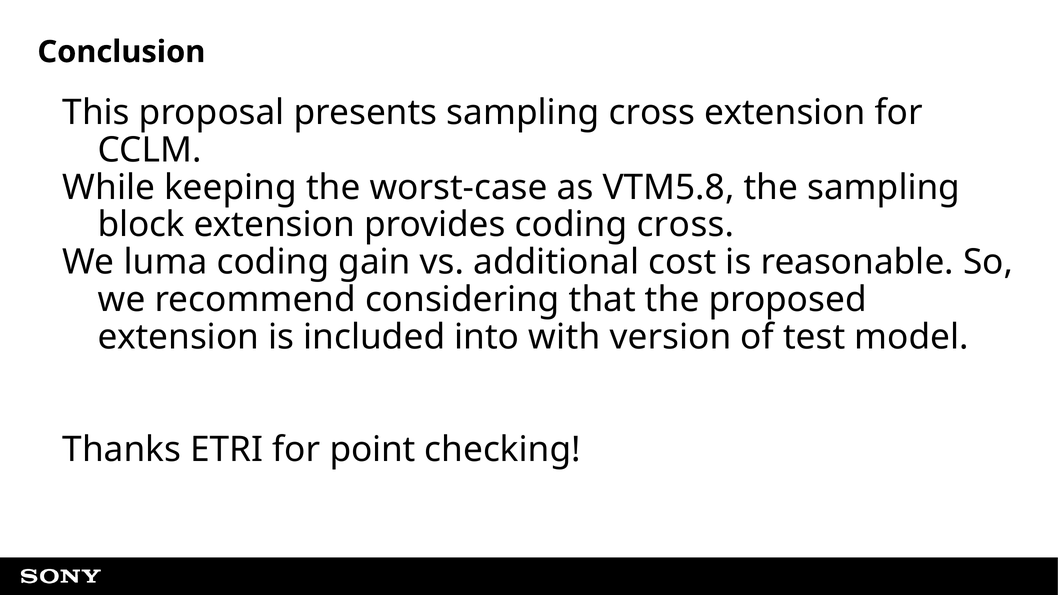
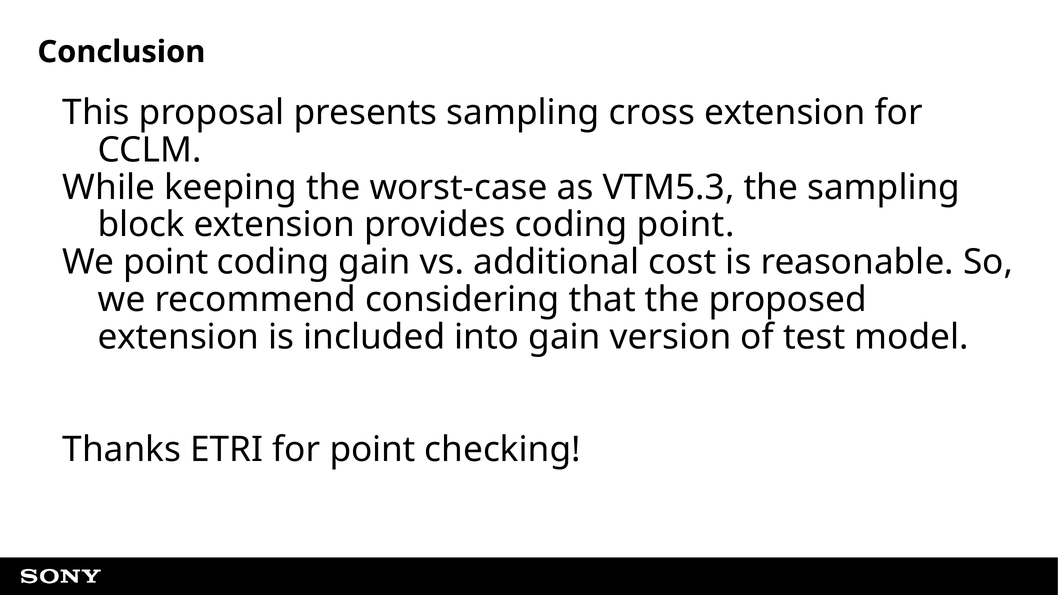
VTM5.8: VTM5.8 -> VTM5.3
coding cross: cross -> point
We luma: luma -> point
into with: with -> gain
